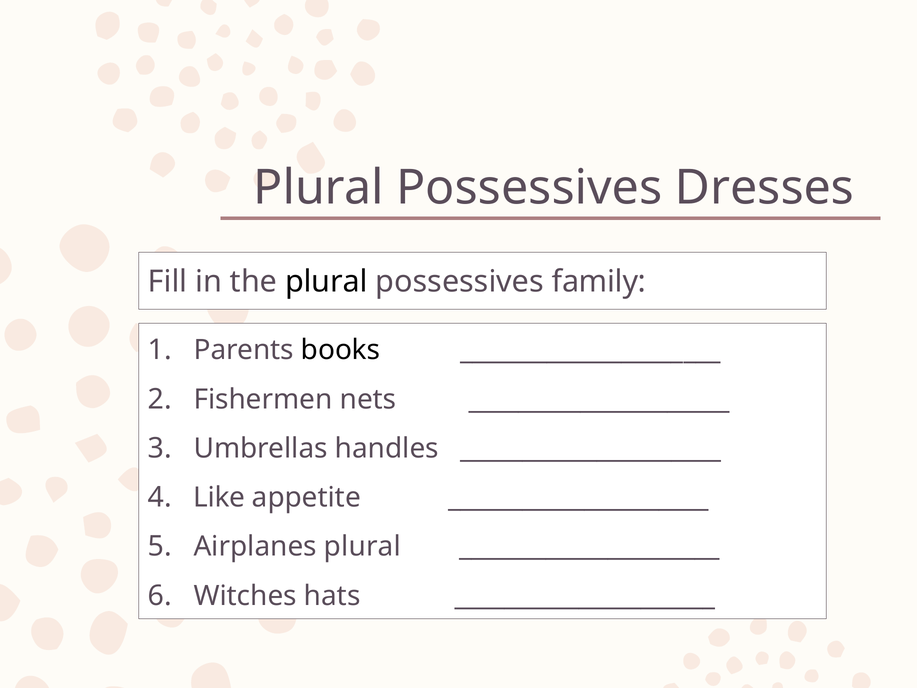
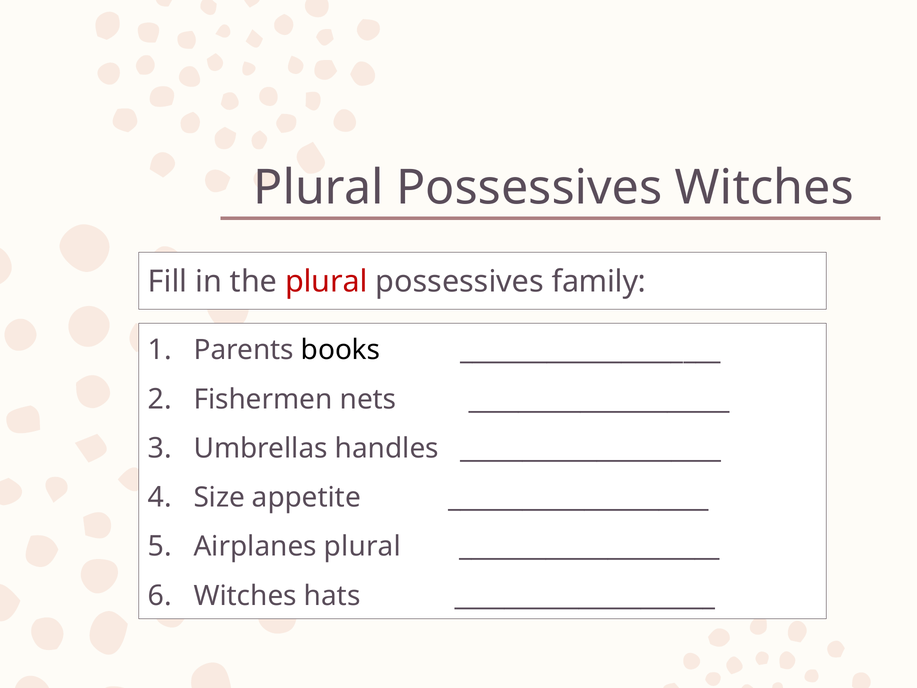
Possessives Dresses: Dresses -> Witches
plural at (326, 281) colour: black -> red
Like: Like -> Size
